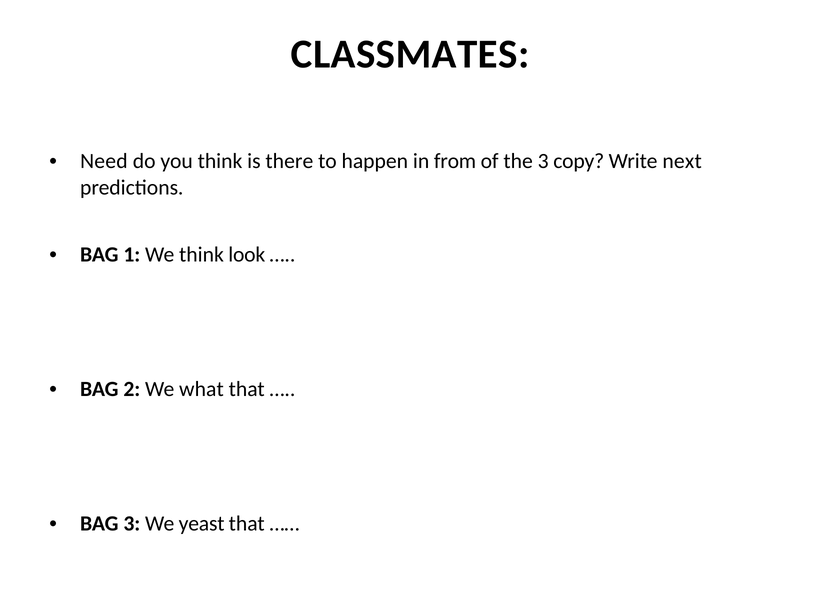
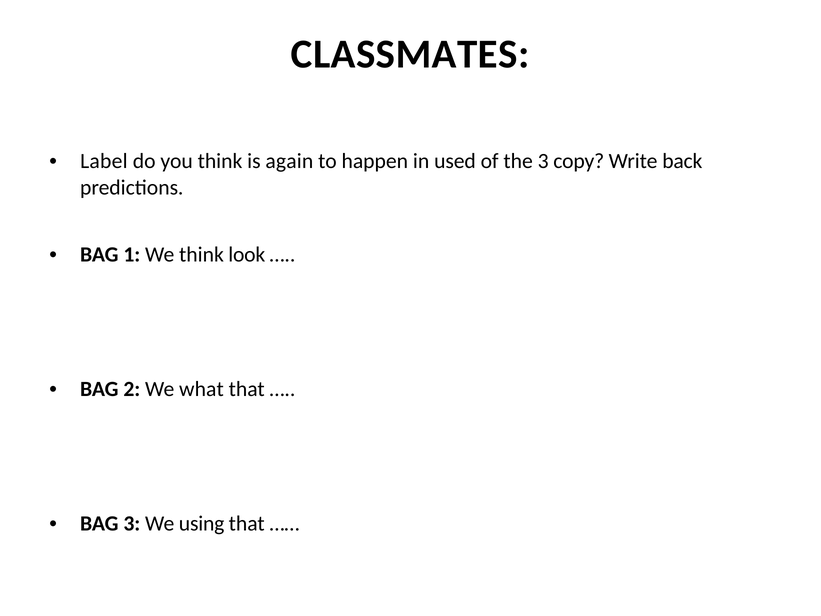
Need: Need -> Label
there: there -> again
from: from -> used
next: next -> back
yeast: yeast -> using
